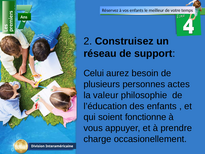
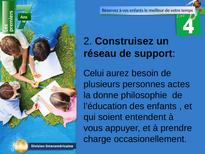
valeur: valeur -> donne
fonctionne: fonctionne -> entendent
